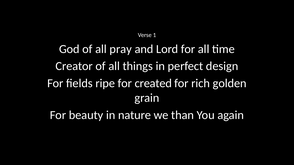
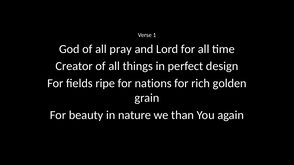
created: created -> nations
